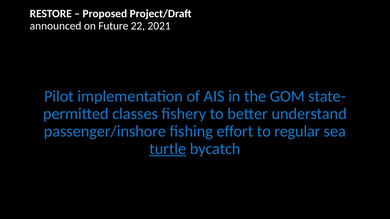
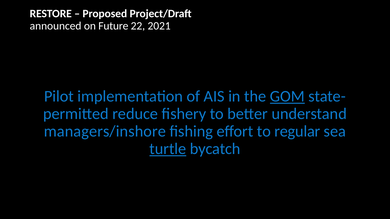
GOM underline: none -> present
classes: classes -> reduce
passenger/inshore: passenger/inshore -> managers/inshore
